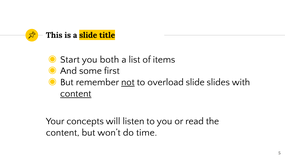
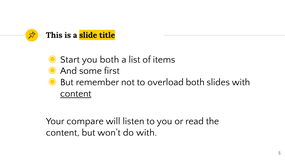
not underline: present -> none
overload slide: slide -> both
concepts: concepts -> compare
do time: time -> with
